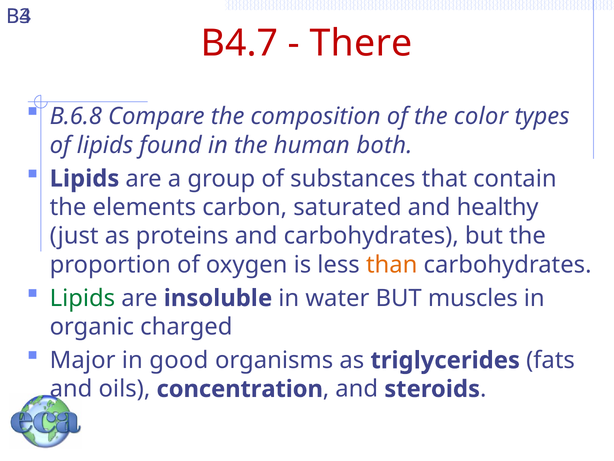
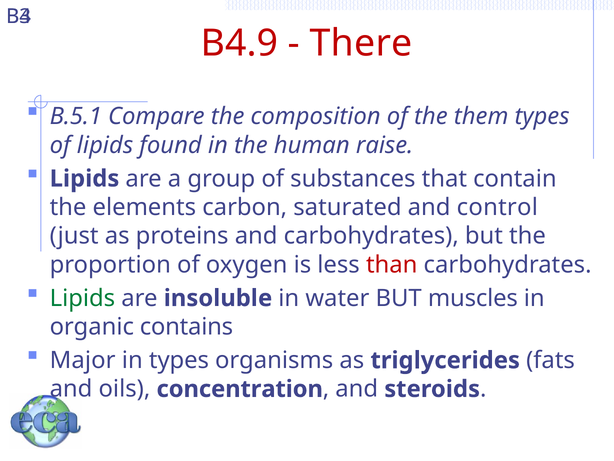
B4.7: B4.7 -> B4.9
B.6.8: B.6.8 -> B.5.1
color: color -> them
both: both -> raise
healthy: healthy -> control
than colour: orange -> red
charged: charged -> contains
in good: good -> types
